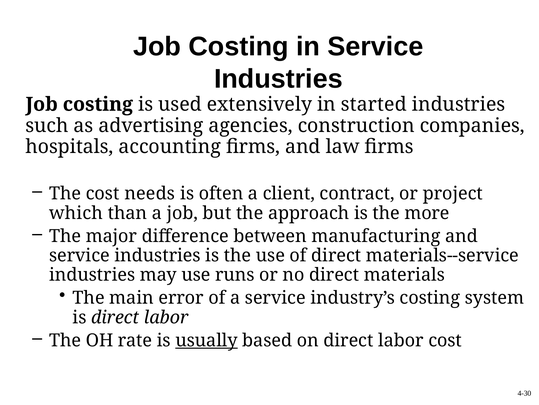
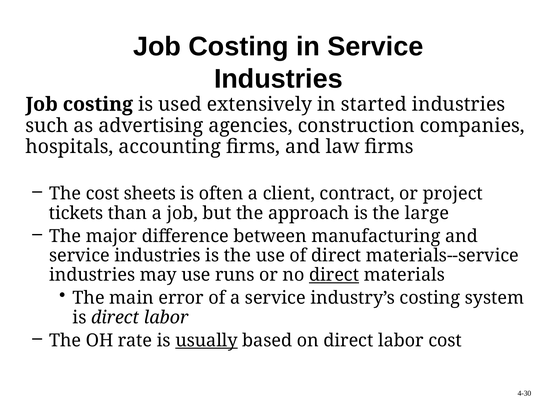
needs: needs -> sheets
which: which -> tickets
more: more -> large
direct at (334, 274) underline: none -> present
